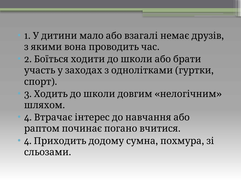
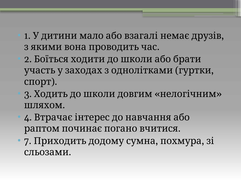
4 at (28, 141): 4 -> 7
